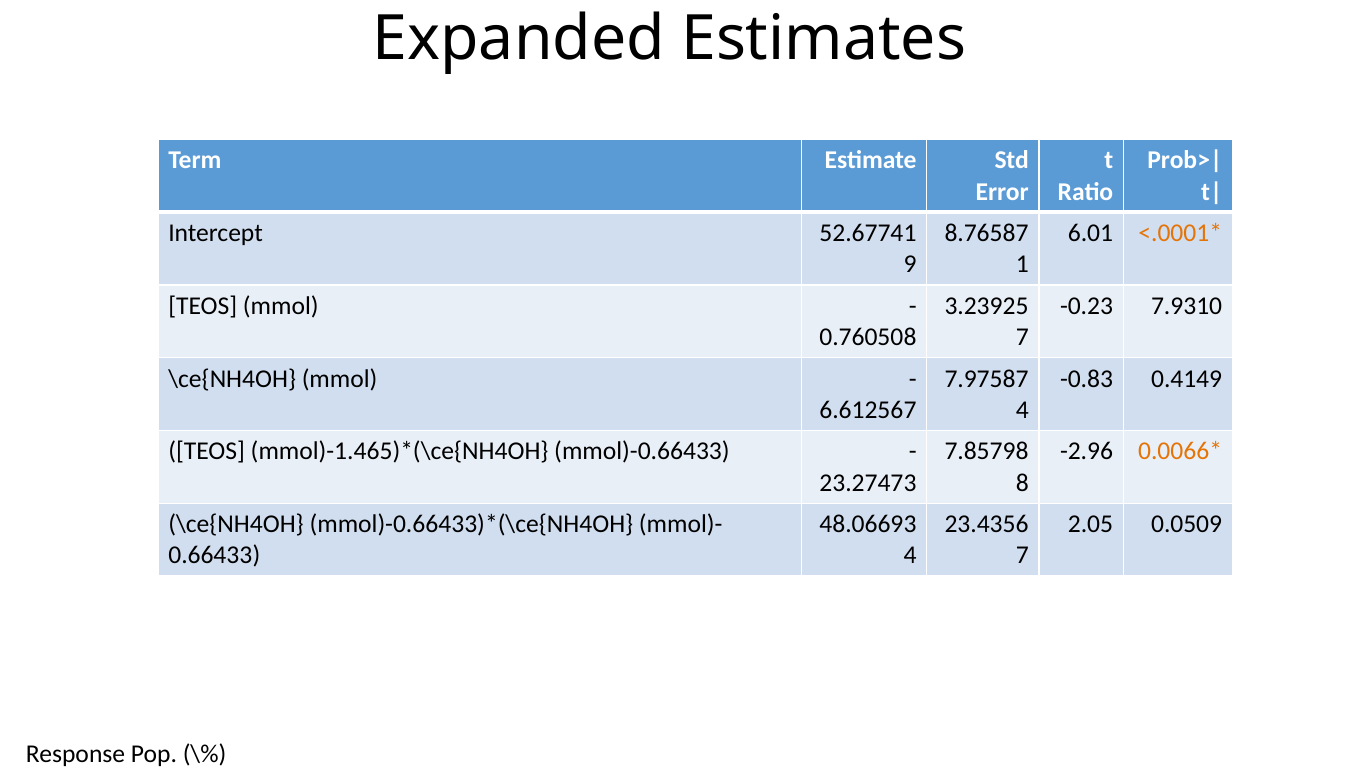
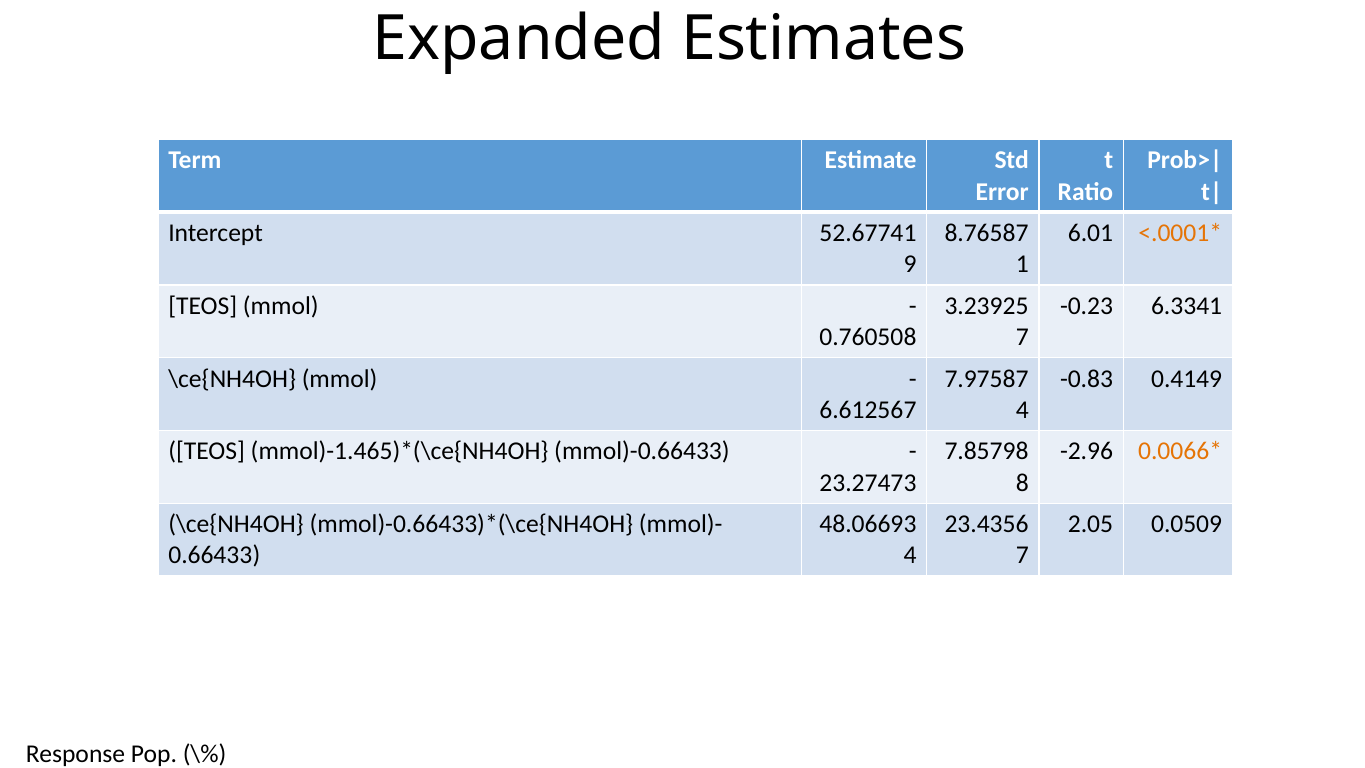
7.9310: 7.9310 -> 6.3341
